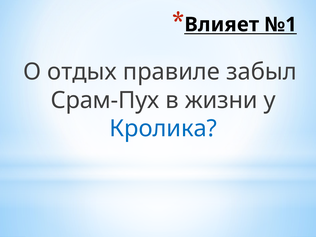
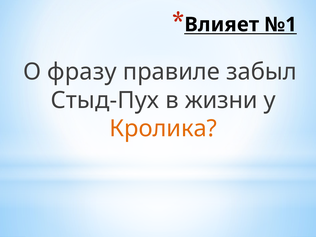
отдых: отдых -> фразу
Срам-Пух: Срам-Пух -> Стыд-Пух
Кролика colour: blue -> orange
